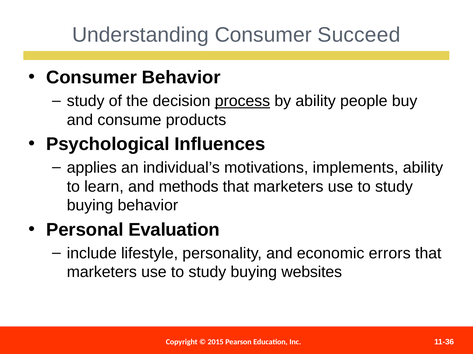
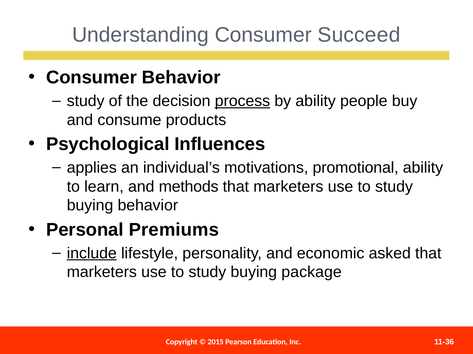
implements: implements -> promotional
Evaluation: Evaluation -> Premiums
include underline: none -> present
errors: errors -> asked
websites: websites -> package
